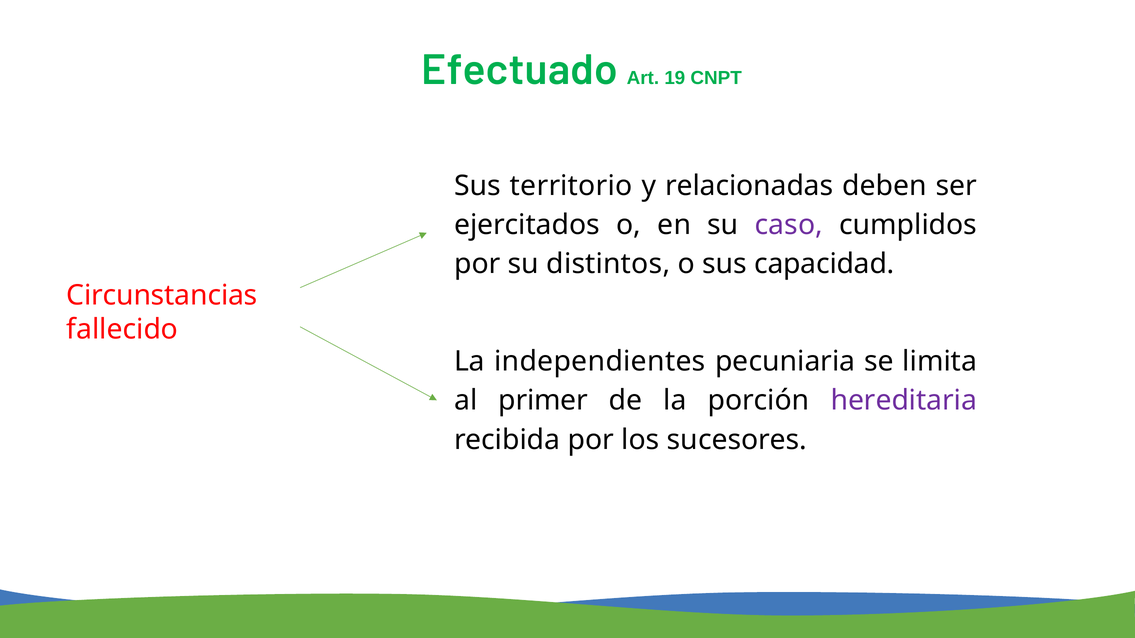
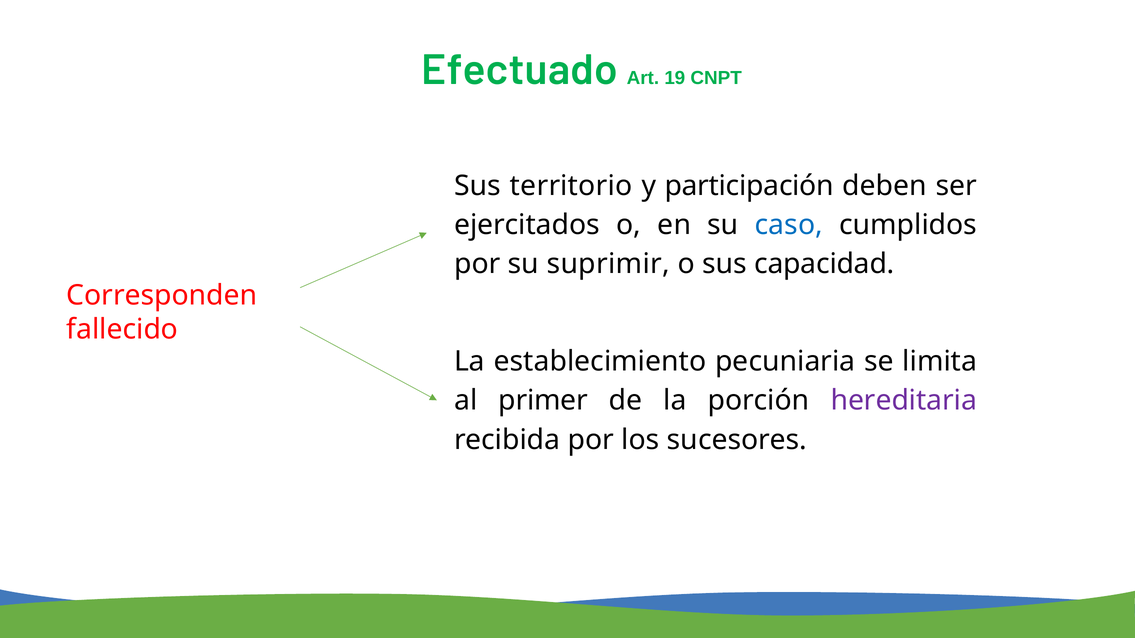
relacionadas: relacionadas -> participación
caso colour: purple -> blue
distintos: distintos -> suprimir
Circunstancias: Circunstancias -> Corresponden
independientes: independientes -> establecimiento
